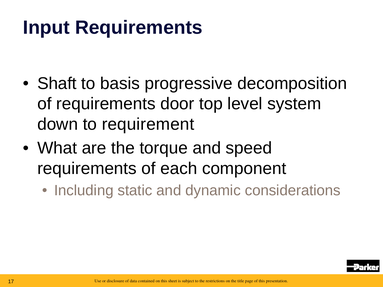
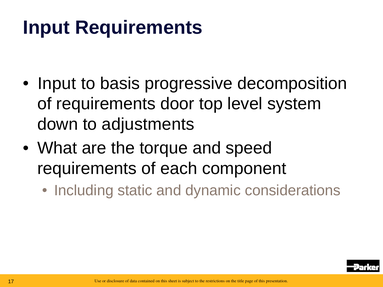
Shaft at (57, 84): Shaft -> Input
requirement: requirement -> adjustments
